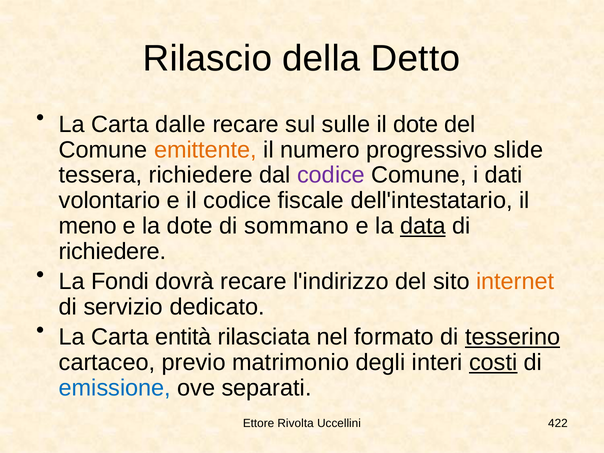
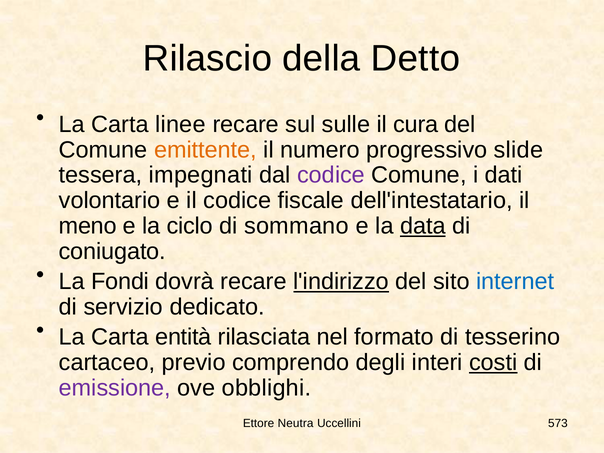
dalle: dalle -> linee
il dote: dote -> cura
tessera richiedere: richiedere -> impegnati
la dote: dote -> ciclo
richiedere at (112, 251): richiedere -> coniugato
l'indirizzo underline: none -> present
internet colour: orange -> blue
tesserino underline: present -> none
matrimonio: matrimonio -> comprendo
emissione colour: blue -> purple
separati: separati -> obblighi
Rivolta: Rivolta -> Neutra
422: 422 -> 573
